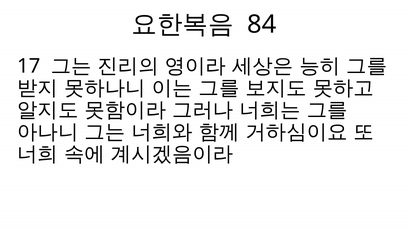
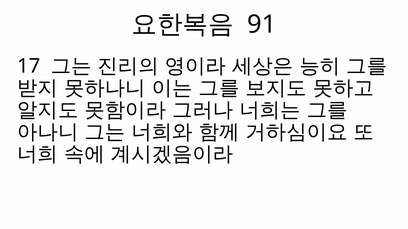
84: 84 -> 91
